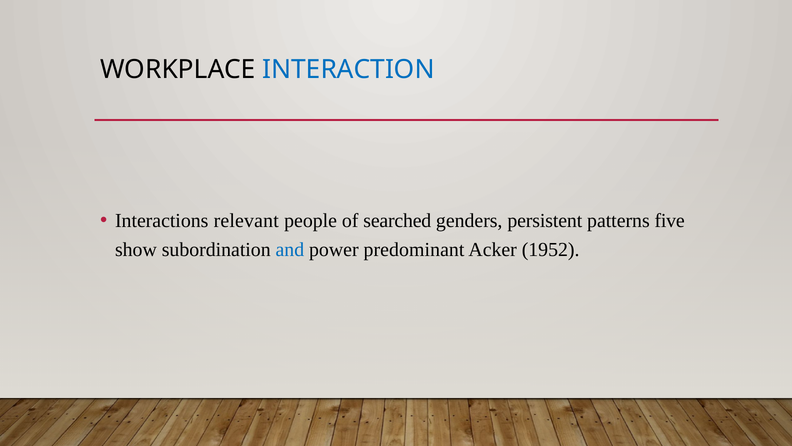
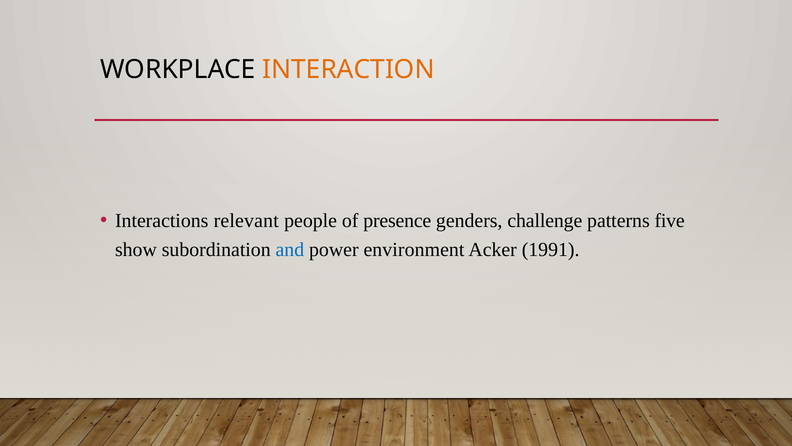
INTERACTION colour: blue -> orange
searched: searched -> presence
persistent: persistent -> challenge
predominant: predominant -> environment
1952: 1952 -> 1991
